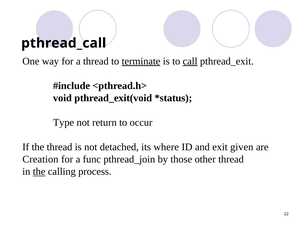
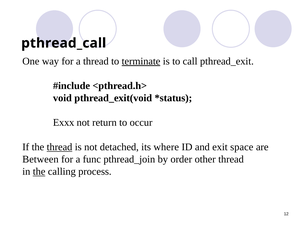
call underline: present -> none
Type: Type -> Exxx
thread at (60, 147) underline: none -> present
given: given -> space
Creation: Creation -> Between
those: those -> order
